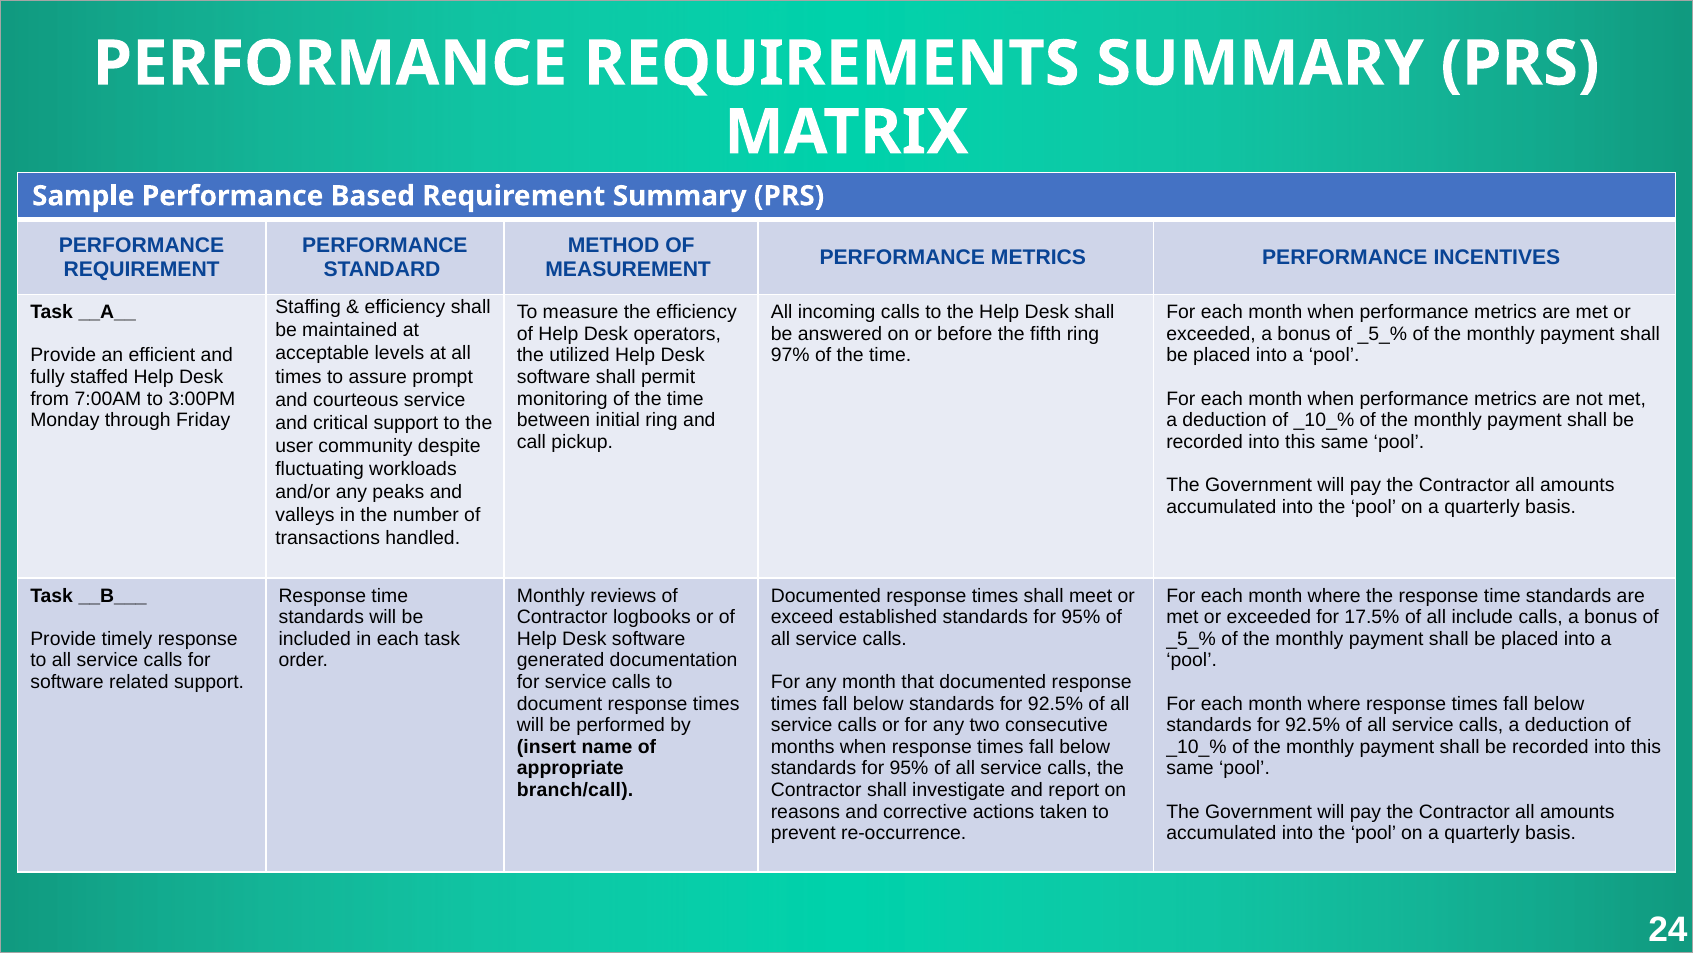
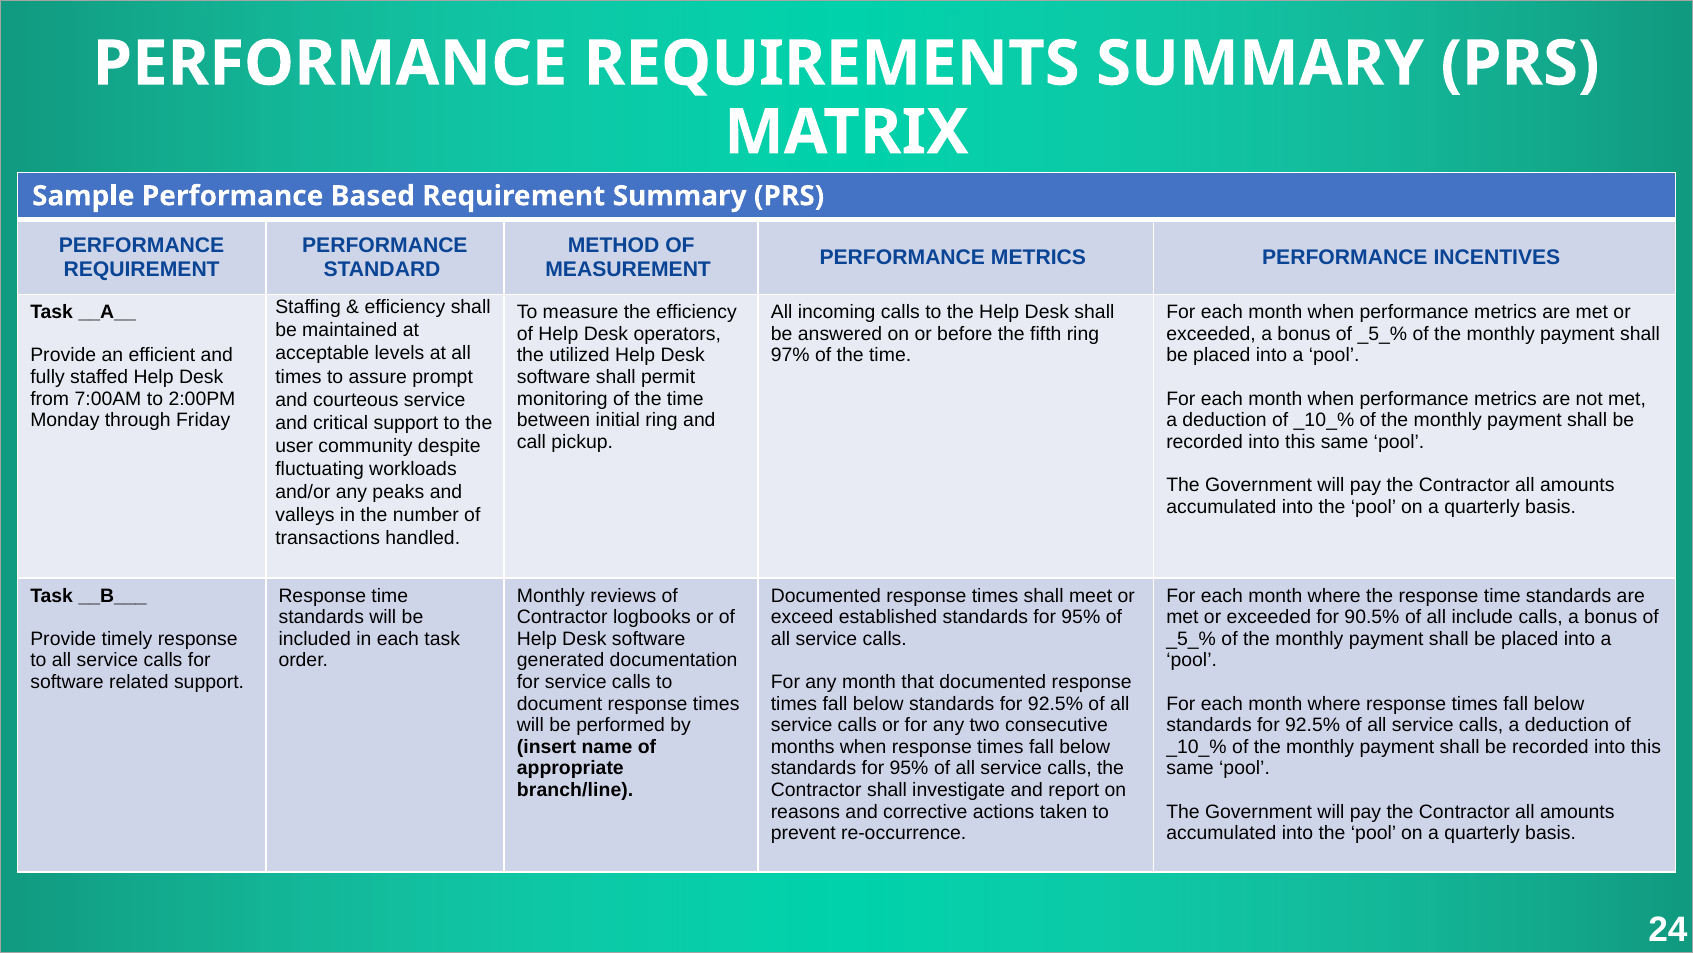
3:00PM: 3:00PM -> 2:00PM
17.5%: 17.5% -> 90.5%
branch/call: branch/call -> branch/line
